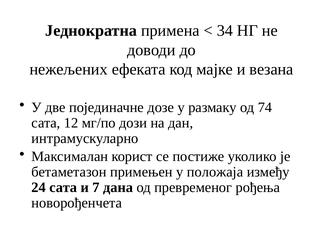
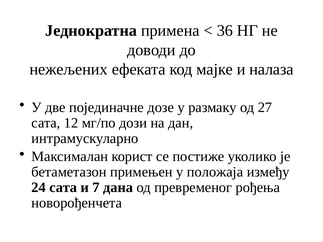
34: 34 -> 36
везана: везана -> налаза
74: 74 -> 27
